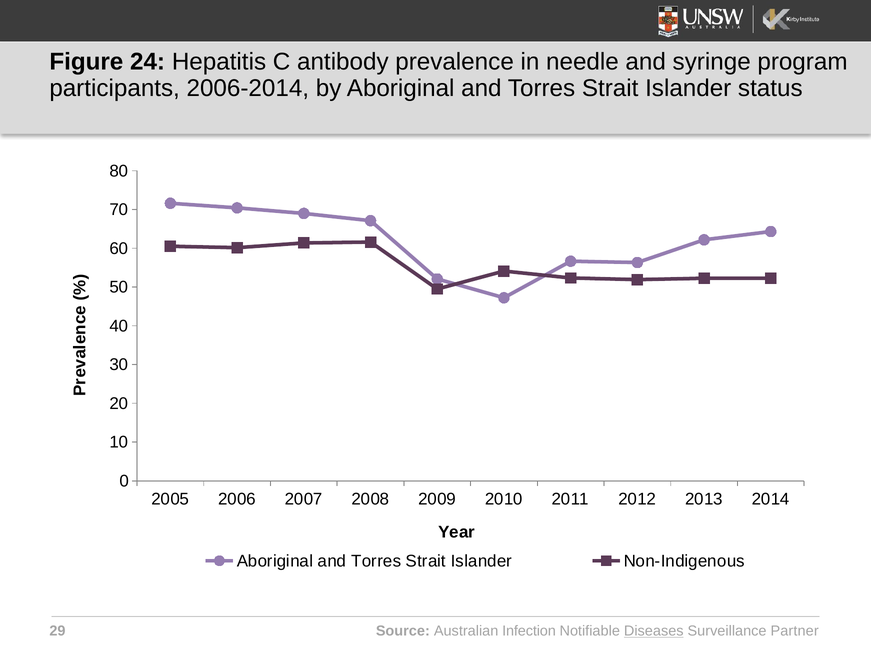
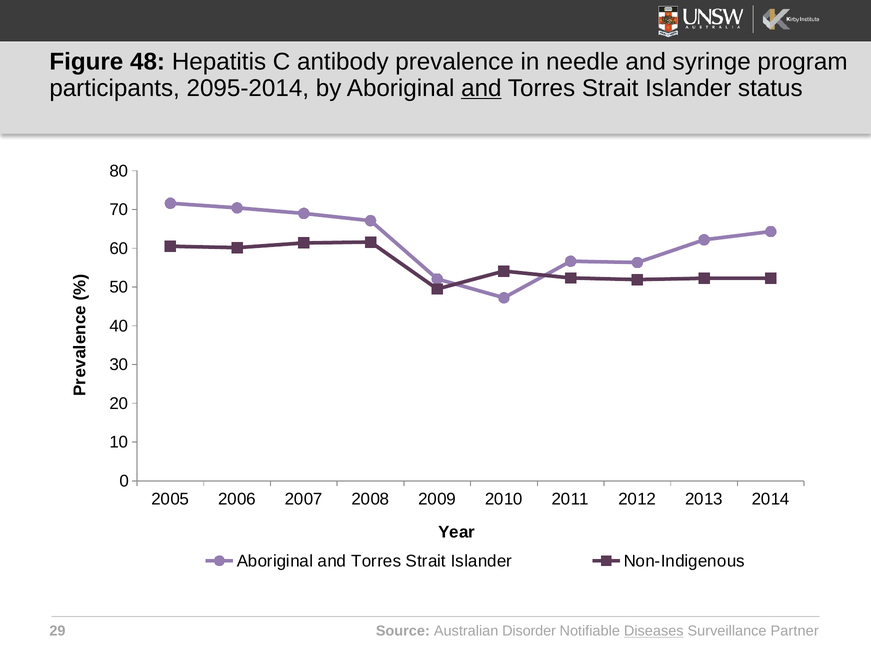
24: 24 -> 48
2006-2014: 2006-2014 -> 2095-2014
and at (481, 88) underline: none -> present
Infection: Infection -> Disorder
